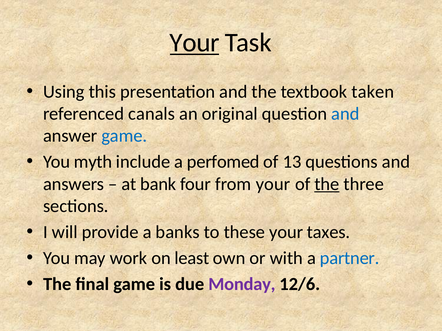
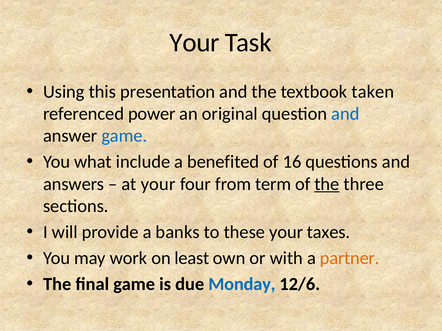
Your at (195, 43) underline: present -> none
canals: canals -> power
myth: myth -> what
perfomed: perfomed -> benefited
13: 13 -> 16
at bank: bank -> your
from your: your -> term
partner colour: blue -> orange
Monday colour: purple -> blue
